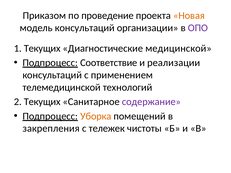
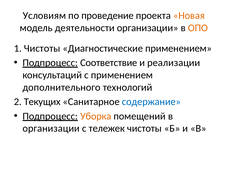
Приказом: Приказом -> Условиям
модель консультаций: консультаций -> деятельности
ОПО colour: purple -> orange
1 Текущих: Текущих -> Чистоты
Диагностические медицинской: медицинской -> применением
телемедицинской: телемедицинской -> дополнительного
содержание colour: purple -> blue
закрепления at (51, 129): закрепления -> организации
